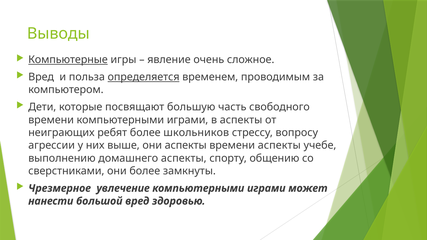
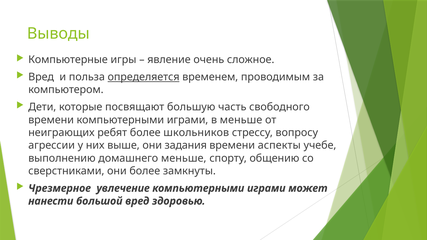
Компьютерные underline: present -> none
в аспекты: аспекты -> меньше
они аспекты: аспекты -> задания
домашнего аспекты: аспекты -> меньше
